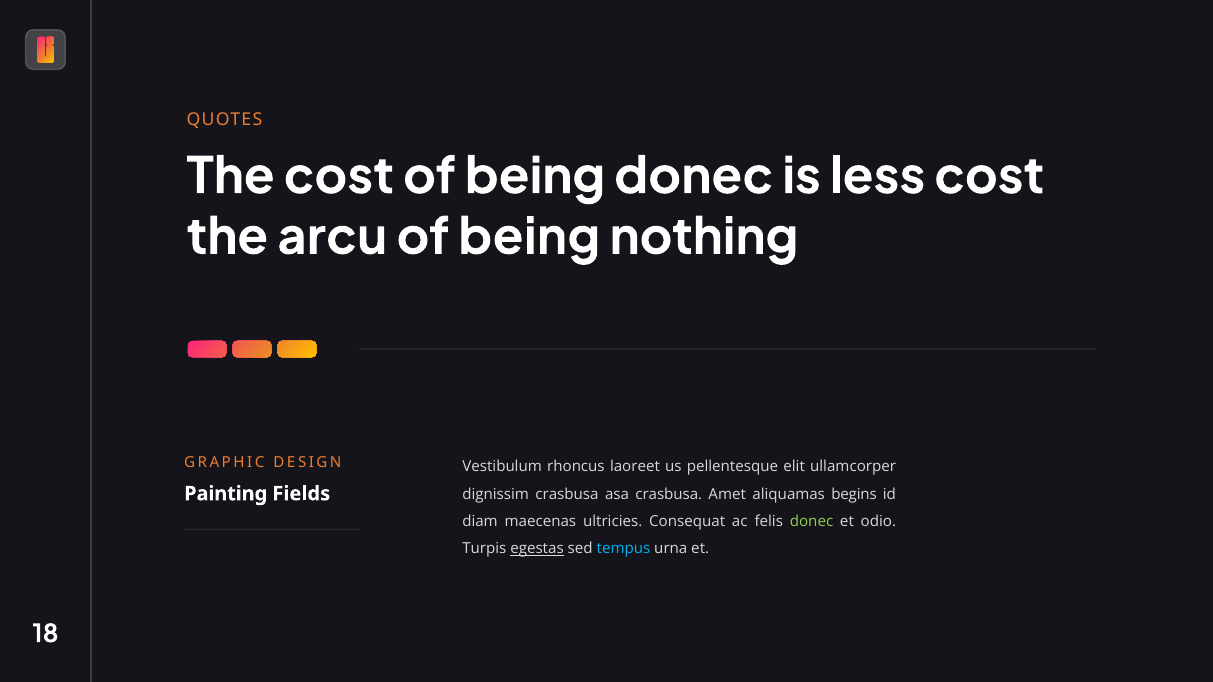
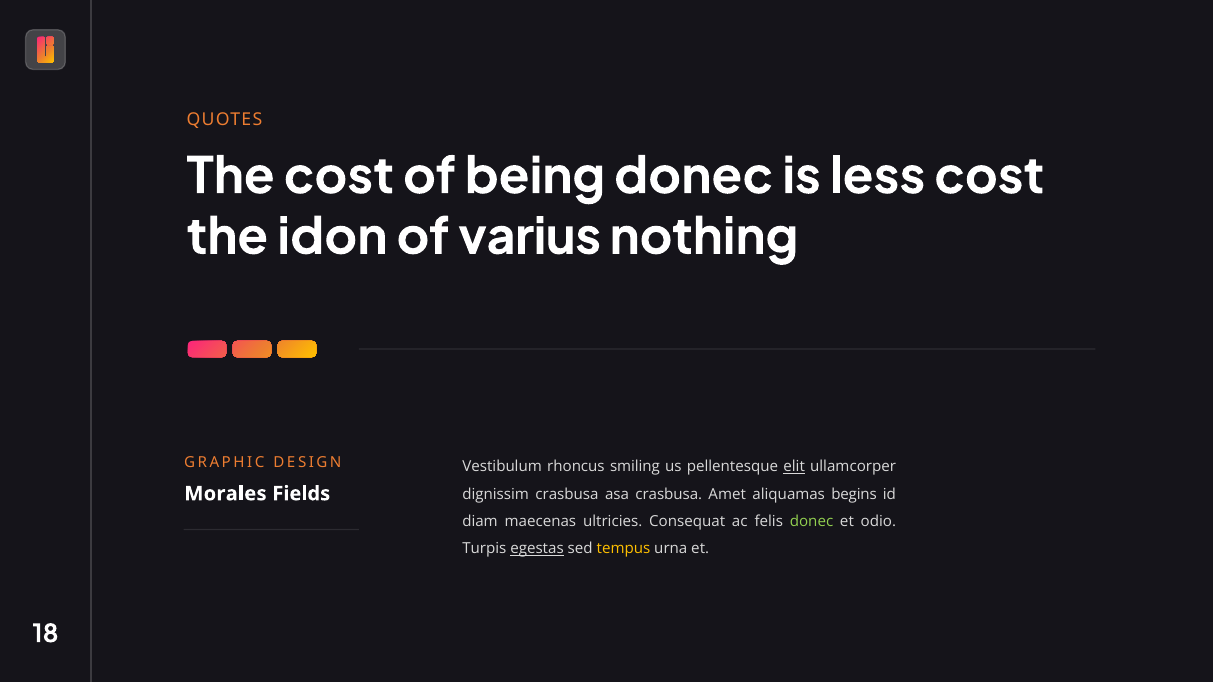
arcu: arcu -> idon
being at (529, 237): being -> varius
laoreet: laoreet -> smiling
elit underline: none -> present
Painting: Painting -> Morales
tempus colour: light blue -> yellow
